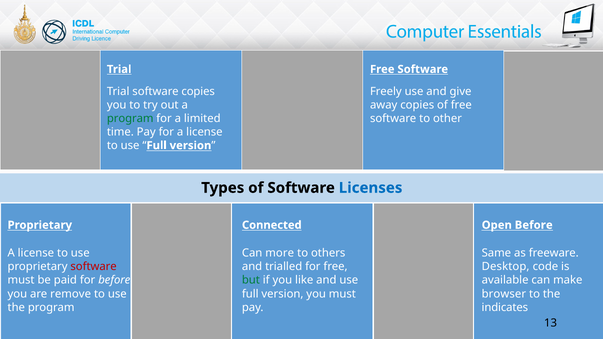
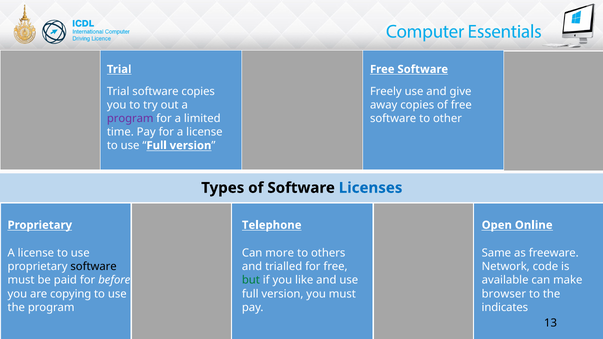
program at (130, 118) colour: green -> purple
Connected: Connected -> Telephone
Open Before: Before -> Online
software at (94, 267) colour: red -> black
Desktop: Desktop -> Network
remove: remove -> copying
